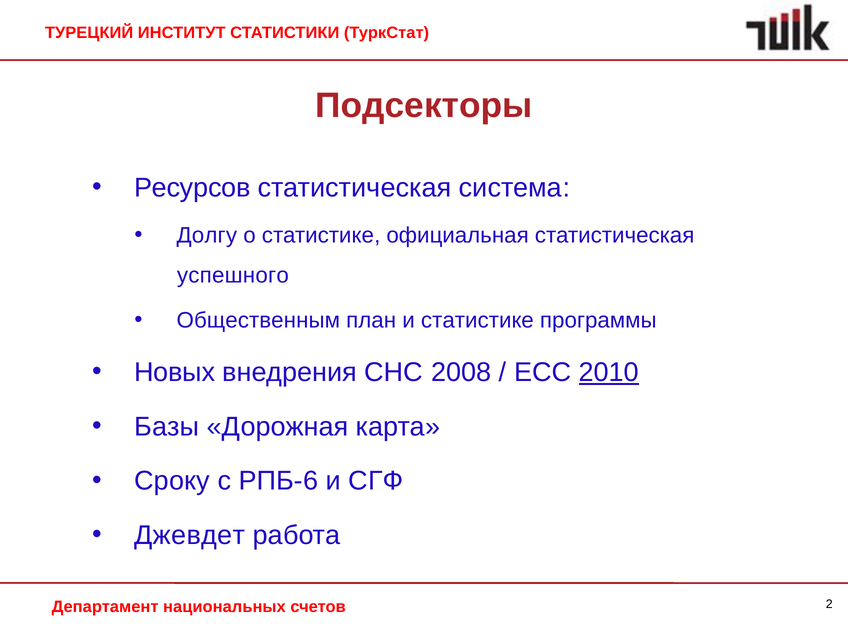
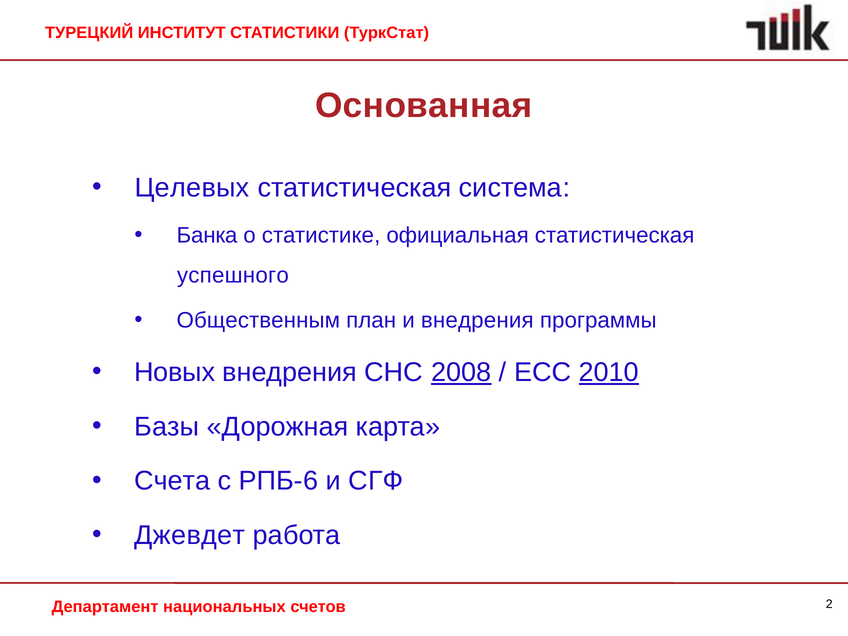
Подсекторы: Подсекторы -> Основанная
Ресурсов: Ресурсов -> Целевых
Долгу: Долгу -> Банка
и статистике: статистике -> внедрения
2008 underline: none -> present
Сроку: Сроку -> Счета
